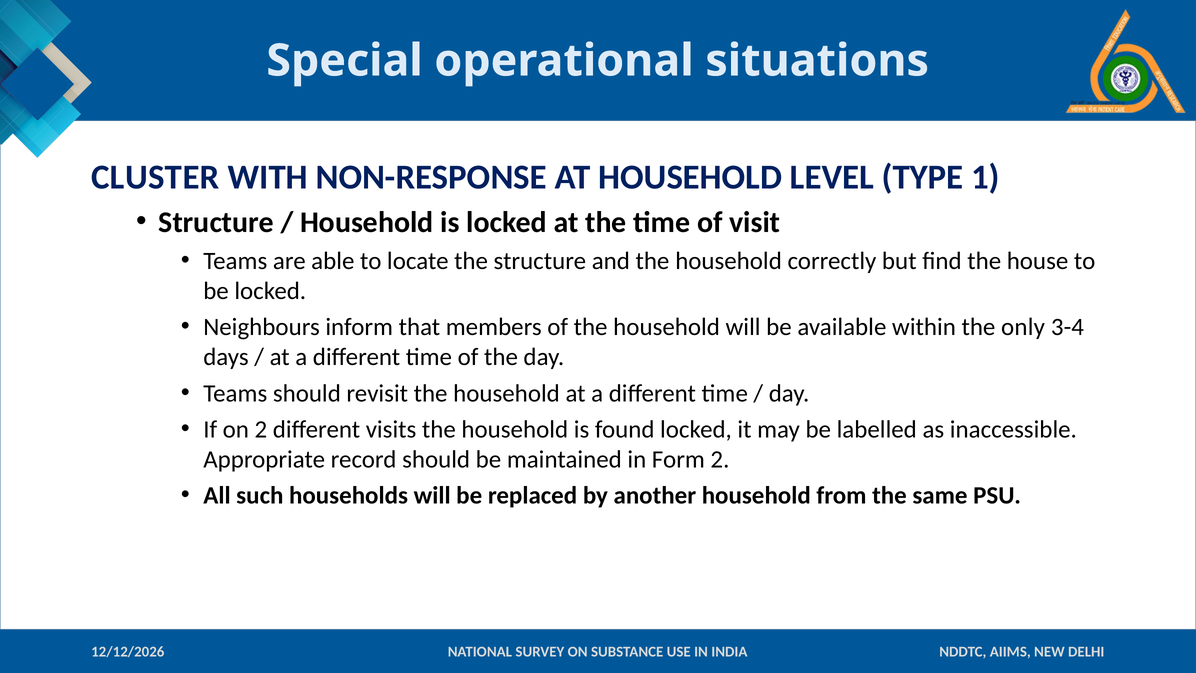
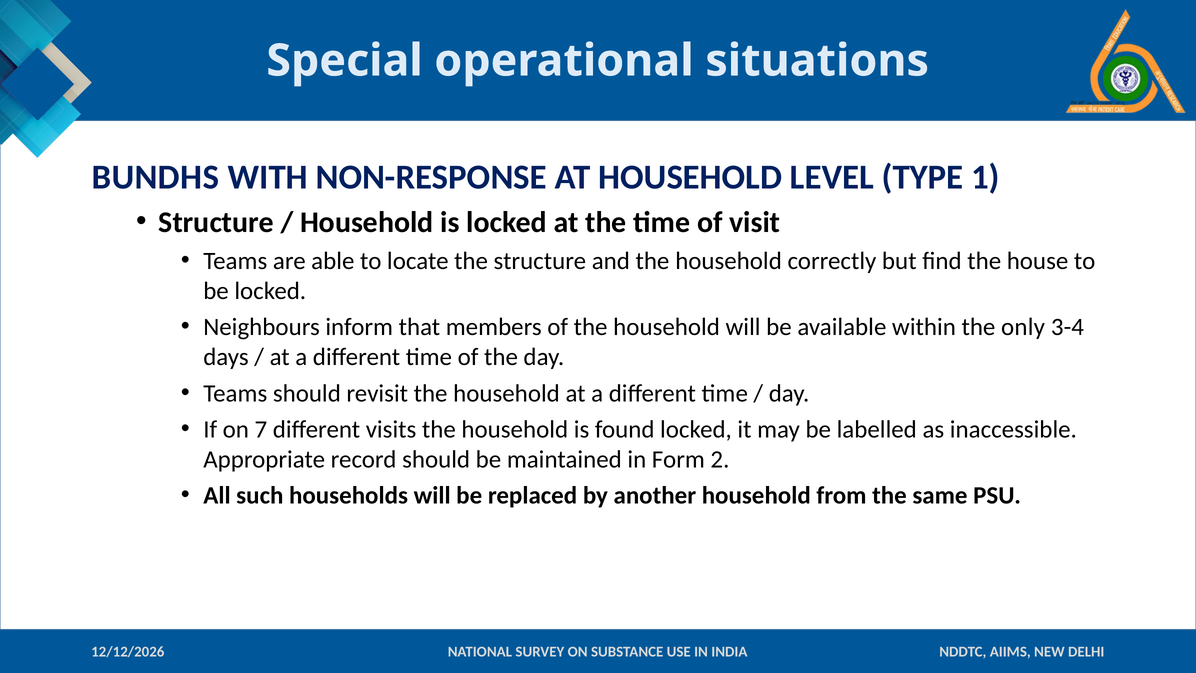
CLUSTER: CLUSTER -> BUNDHS
on 2: 2 -> 7
